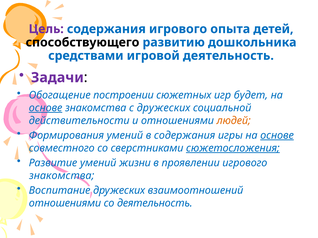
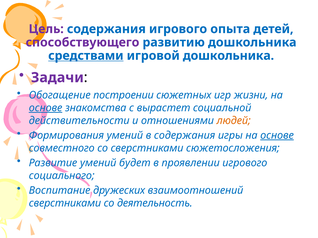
способствующего colour: black -> purple
средствами underline: none -> present
игровой деятельность: деятельность -> дошкольника
будет: будет -> жизни
с дружеских: дружеских -> вырастет
сюжетосложения underline: present -> none
жизни: жизни -> будет
знакомства at (62, 176): знакомства -> социального
отношениями at (65, 204): отношениями -> сверстниками
